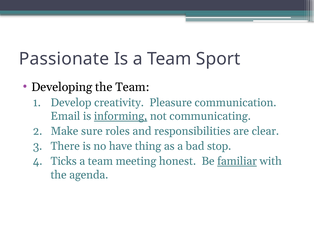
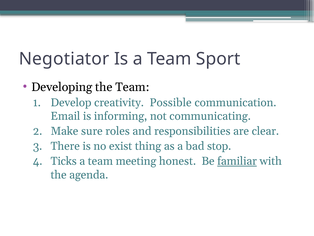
Passionate: Passionate -> Negotiator
Pleasure: Pleasure -> Possible
informing underline: present -> none
have: have -> exist
